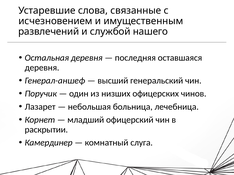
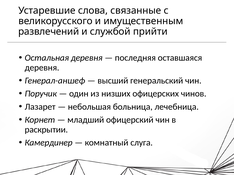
исчезновением: исчезновением -> великорусского
нашего: нашего -> прийти
